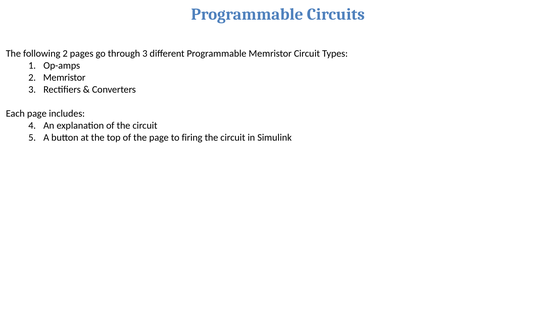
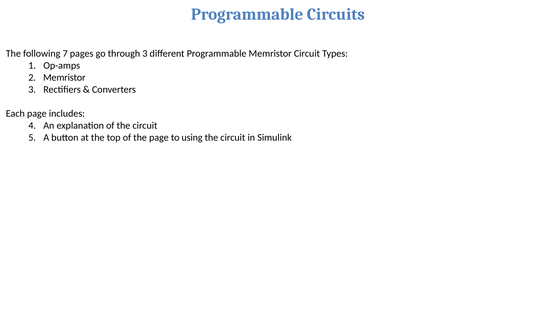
following 2: 2 -> 7
firing: firing -> using
